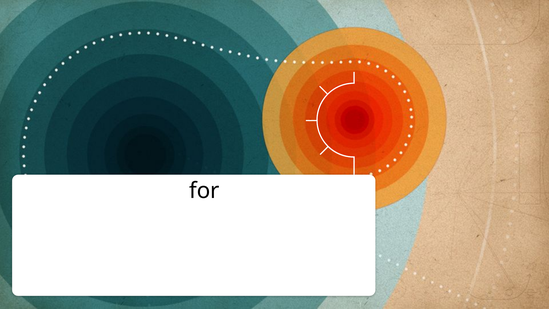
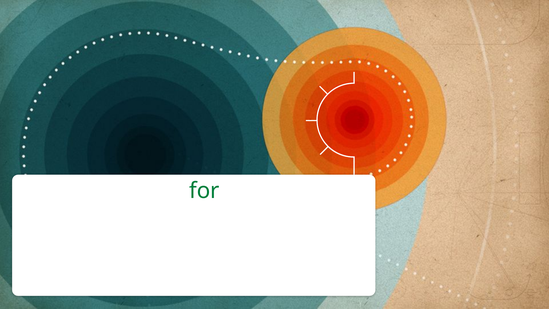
for at (204, 191) colour: black -> green
